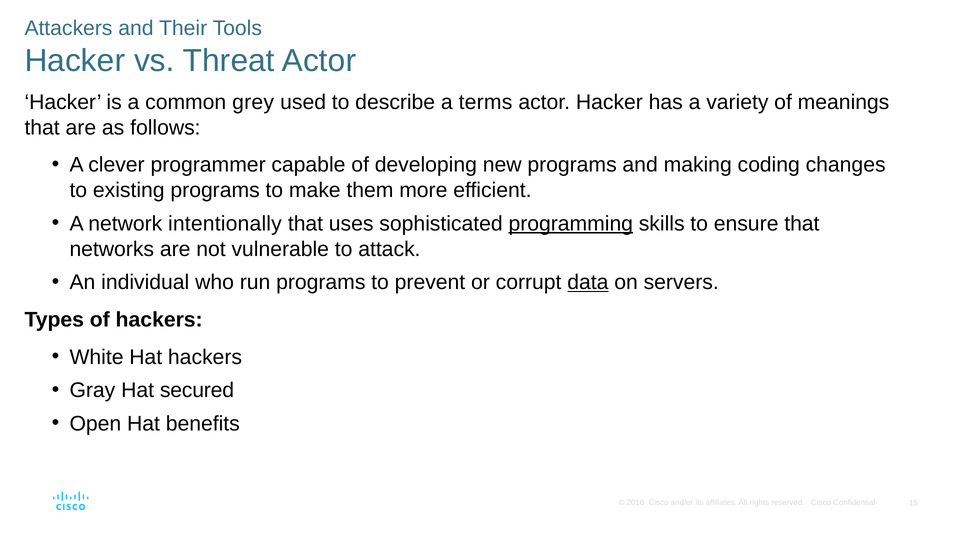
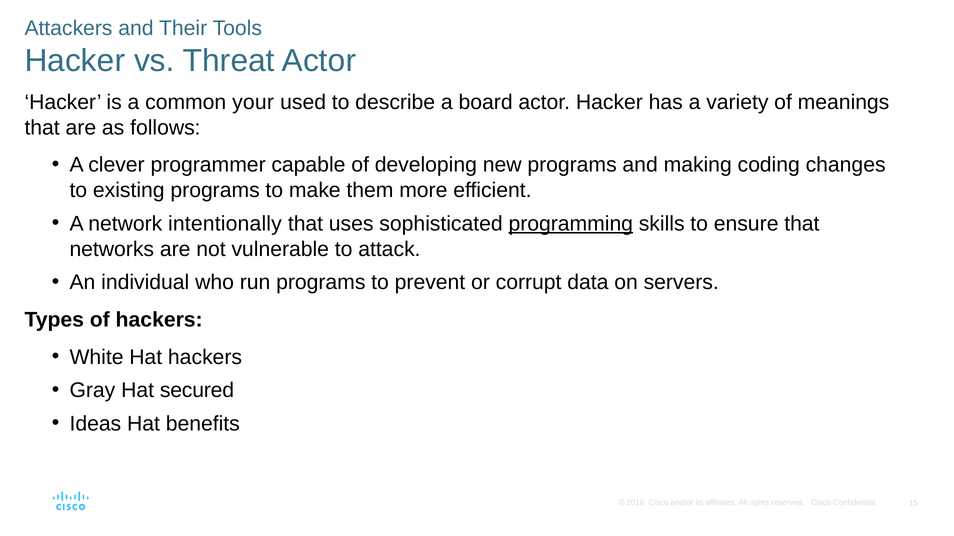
grey: grey -> your
terms: terms -> board
data underline: present -> none
Open: Open -> Ideas
